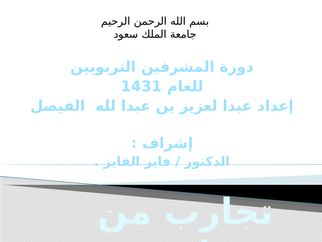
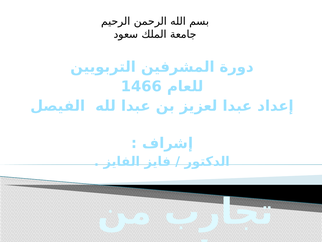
1431: 1431 -> 1466
